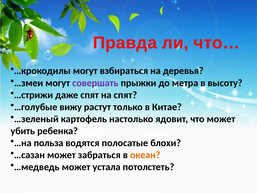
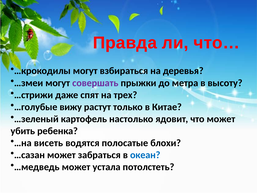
на спят: спят -> трех
польза: польза -> висеть
океан colour: orange -> blue
